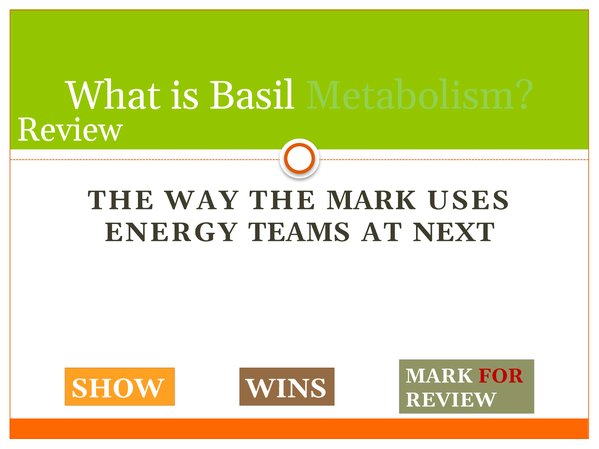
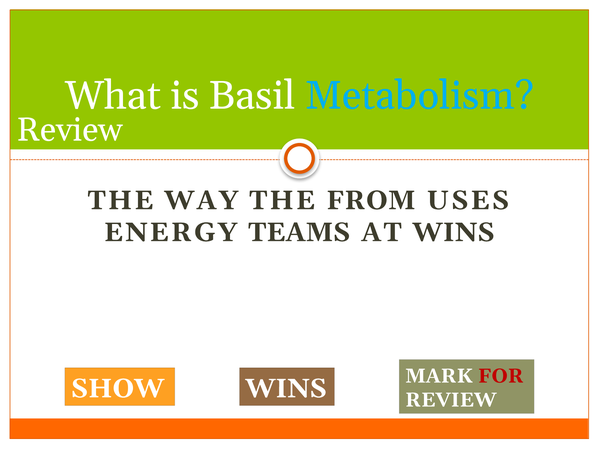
Metabolism colour: light green -> light blue
THE MARK: MARK -> FROM
AT NEXT: NEXT -> WINS
